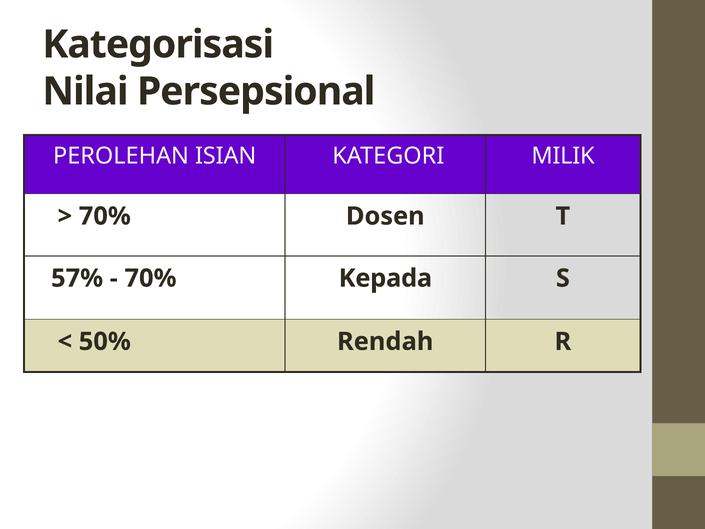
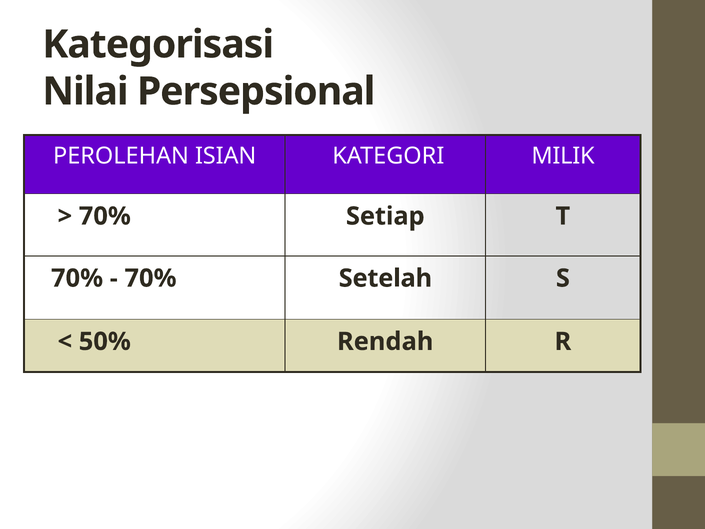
Dosen: Dosen -> Setiap
57% at (77, 278): 57% -> 70%
Kepada: Kepada -> Setelah
